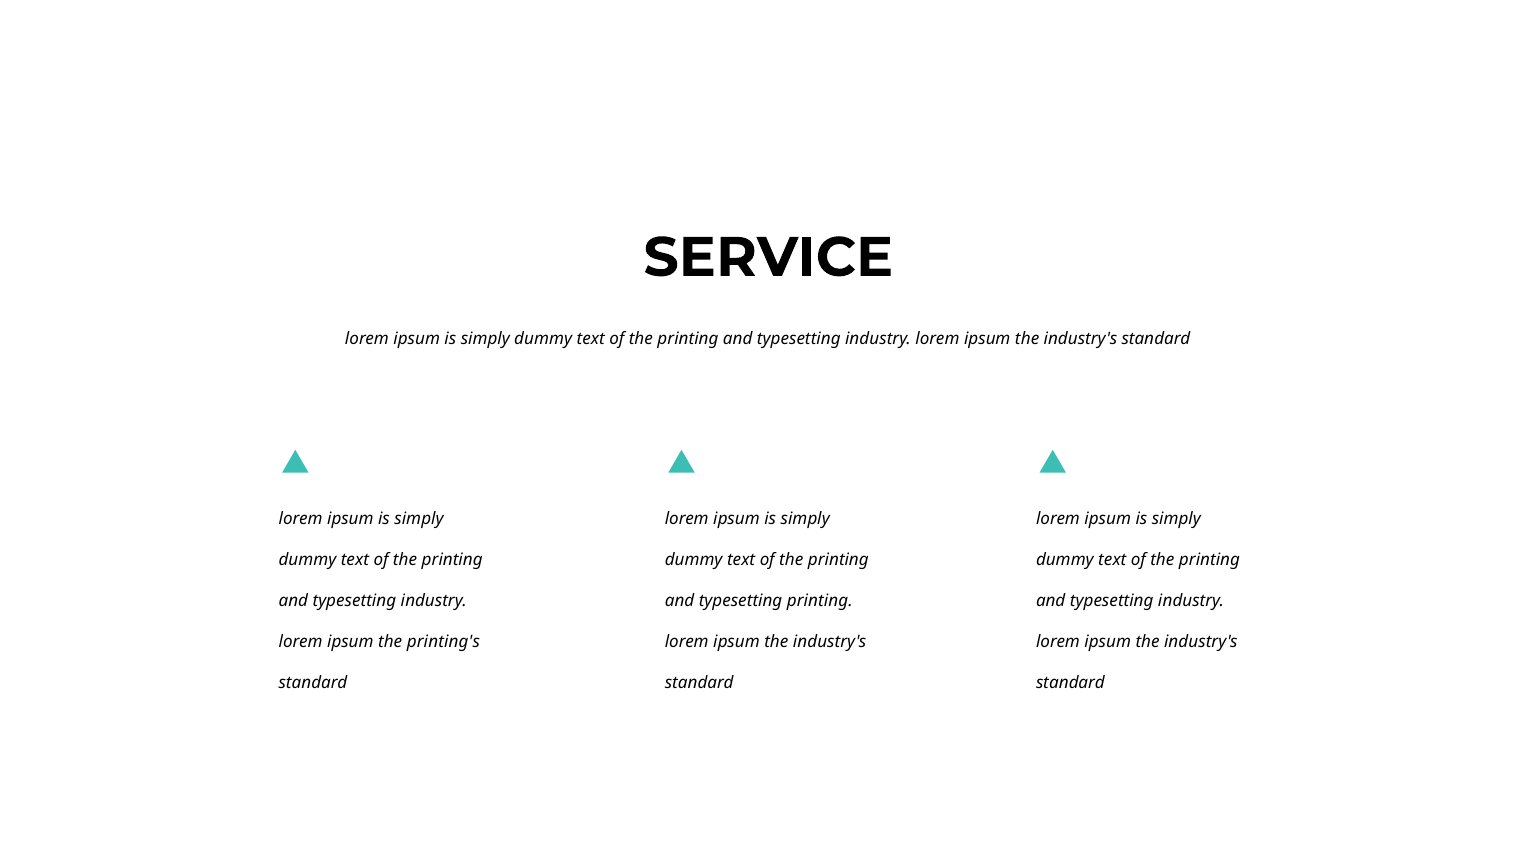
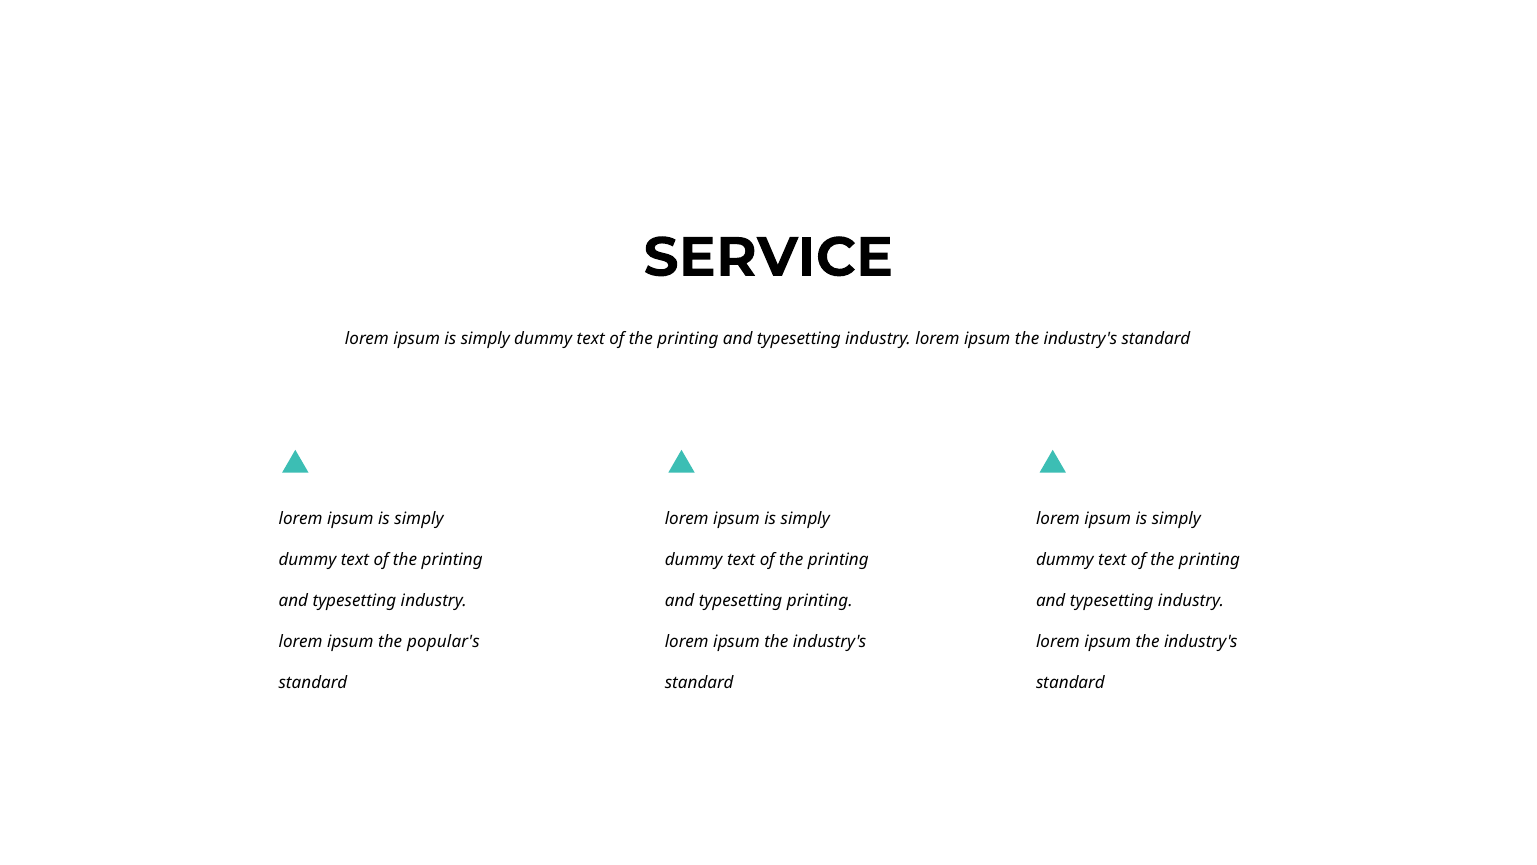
printing's: printing's -> popular's
